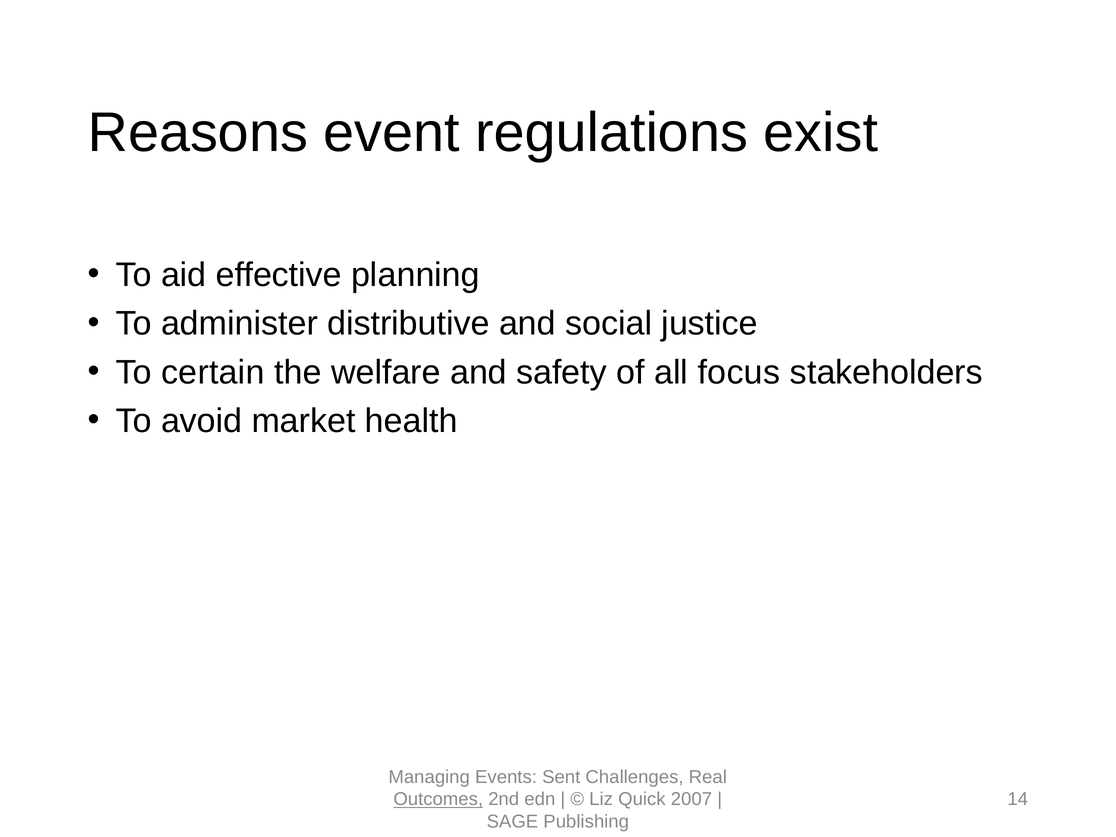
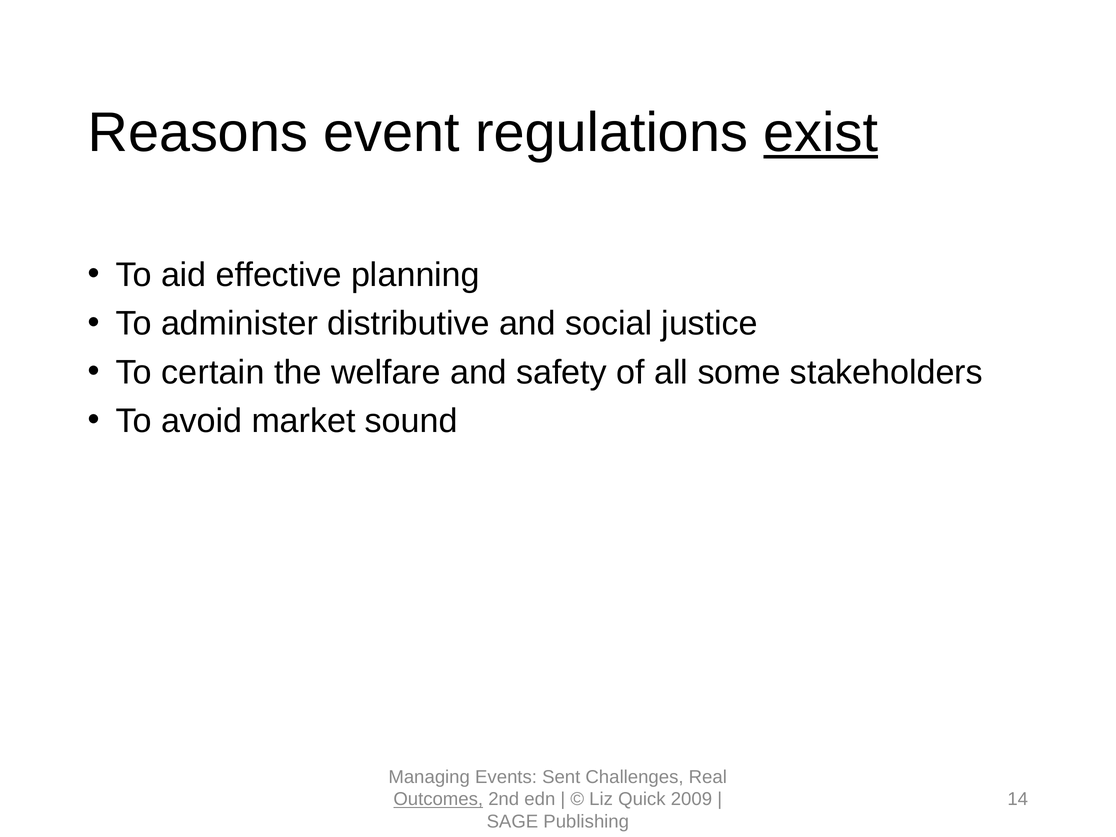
exist underline: none -> present
focus: focus -> some
health: health -> sound
2007: 2007 -> 2009
